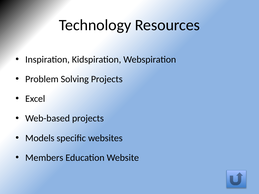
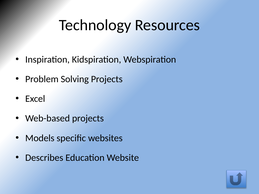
Members: Members -> Describes
